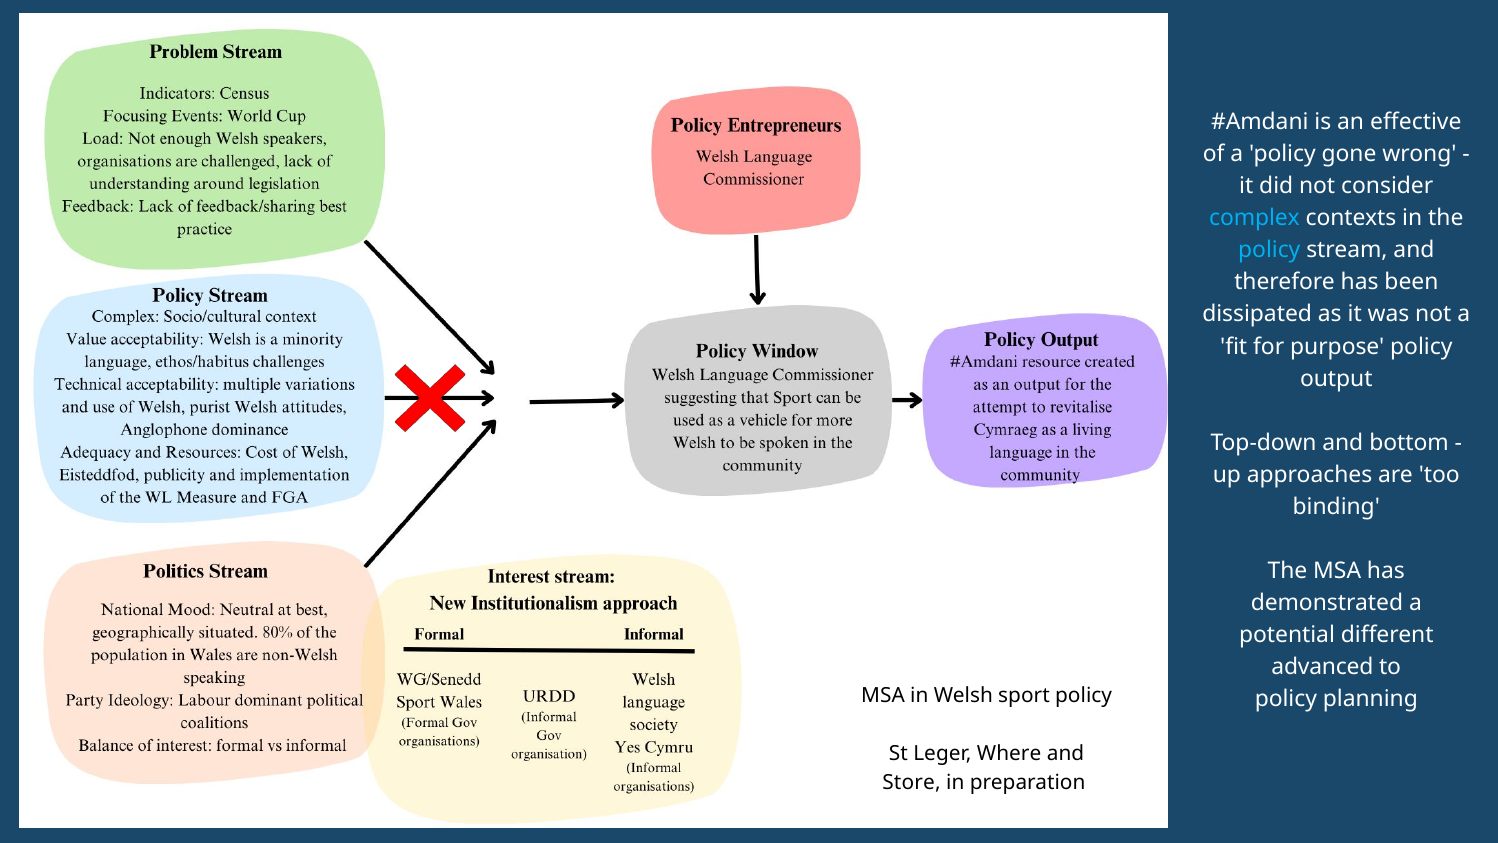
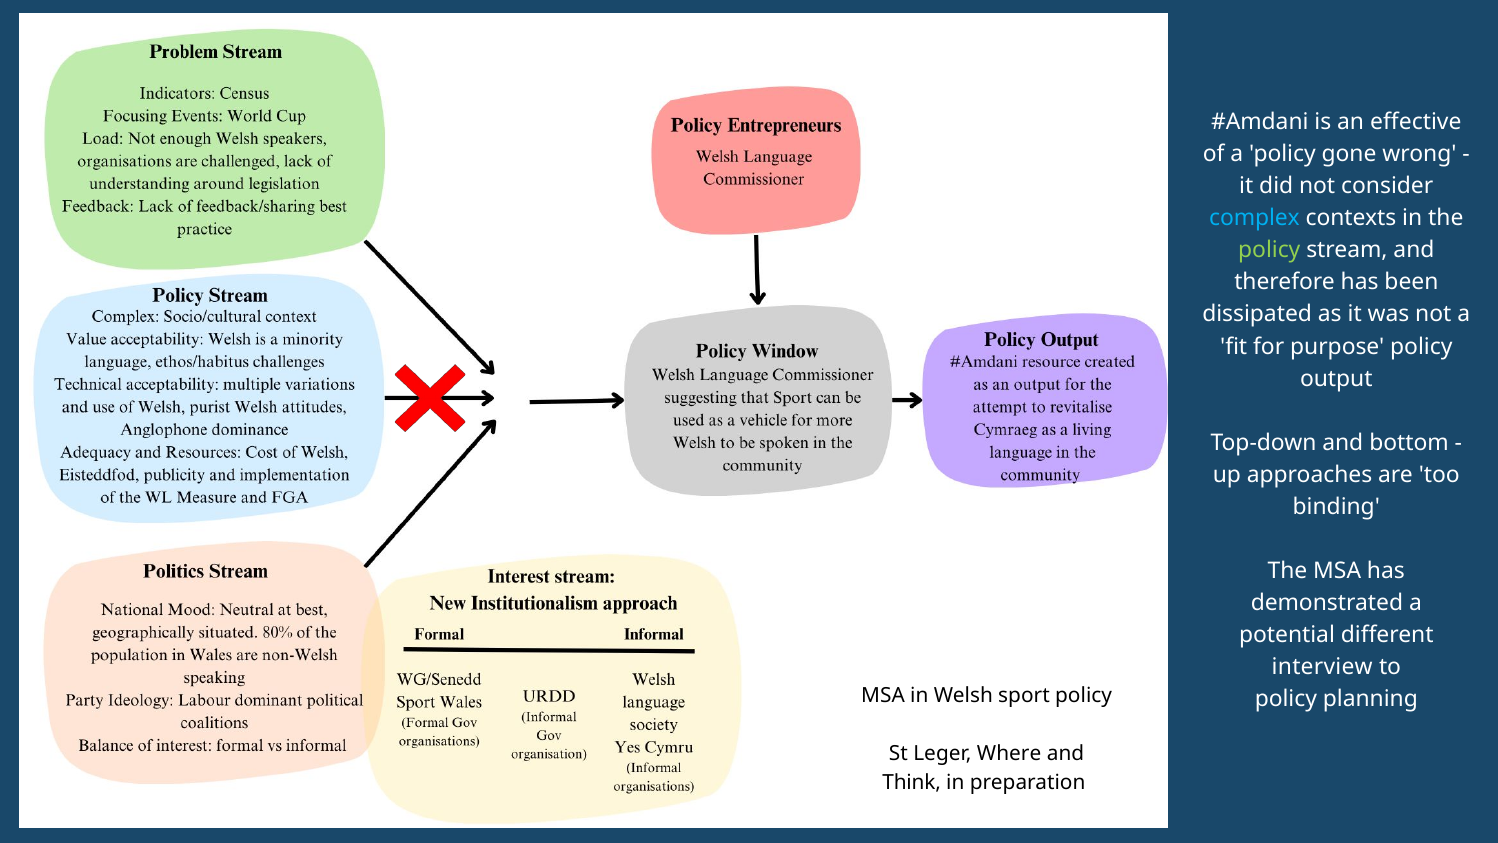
policy at (1269, 250) colour: light blue -> light green
advanced: advanced -> interview
Store: Store -> Think
